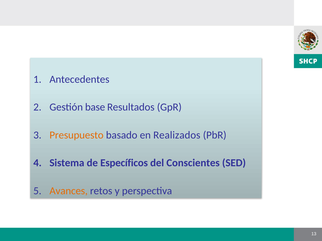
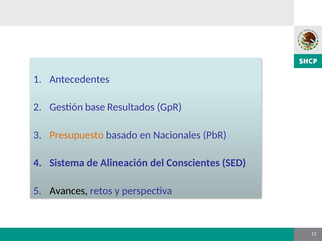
Realizados: Realizados -> Nacionales
Específicos: Específicos -> Alineación
Avances colour: orange -> black
